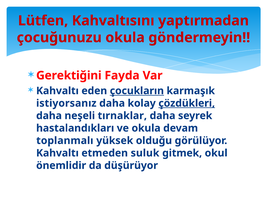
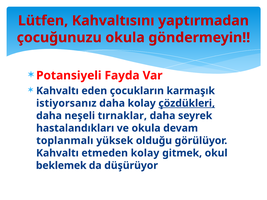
Gerektiğini: Gerektiğini -> Potansiyeli
çocukların underline: present -> none
etmeden suluk: suluk -> kolay
önemlidir: önemlidir -> beklemek
